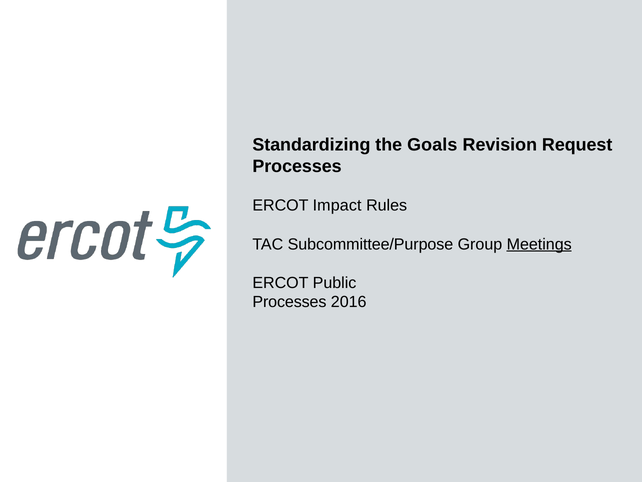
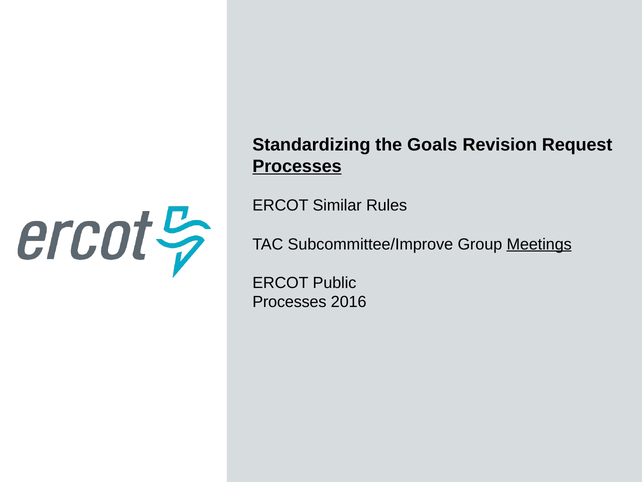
Processes at (297, 166) underline: none -> present
Impact: Impact -> Similar
Subcommittee/Purpose: Subcommittee/Purpose -> Subcommittee/Improve
